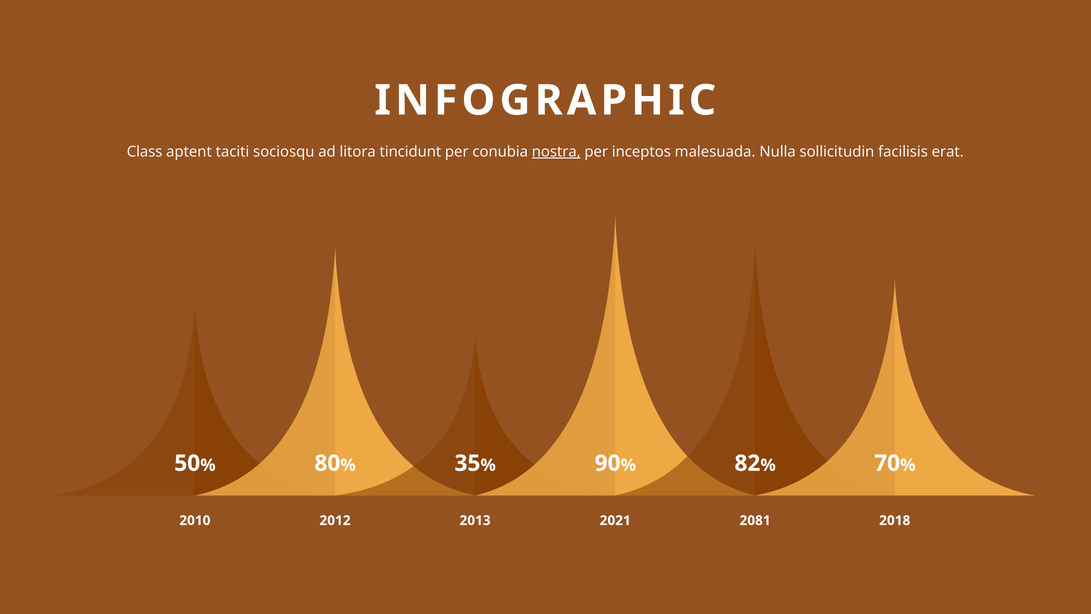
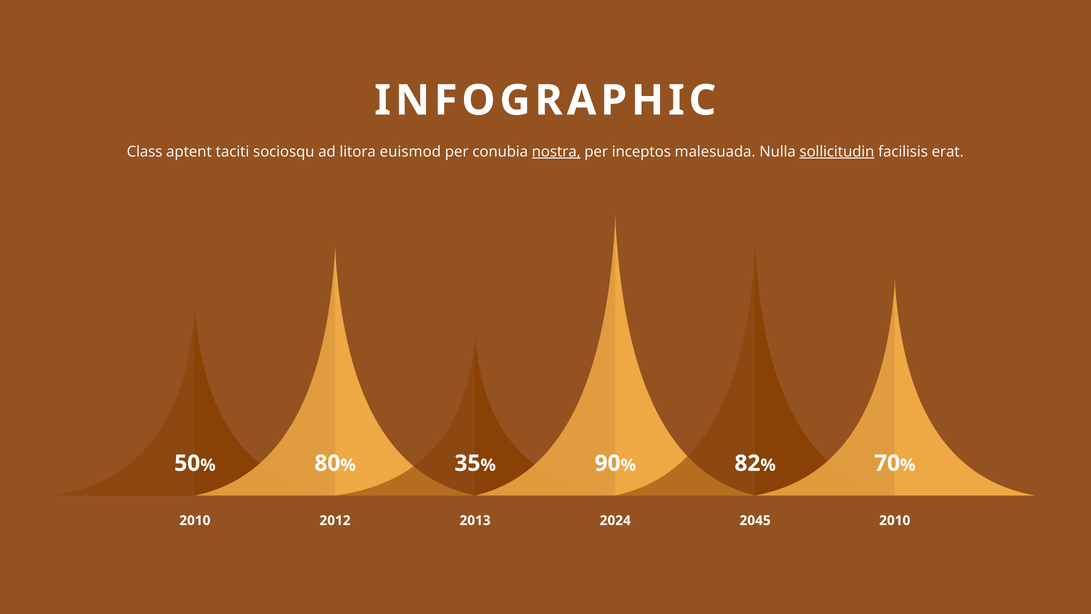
tincidunt: tincidunt -> euismod
sollicitudin underline: none -> present
2021: 2021 -> 2024
2081: 2081 -> 2045
2013 2018: 2018 -> 2010
